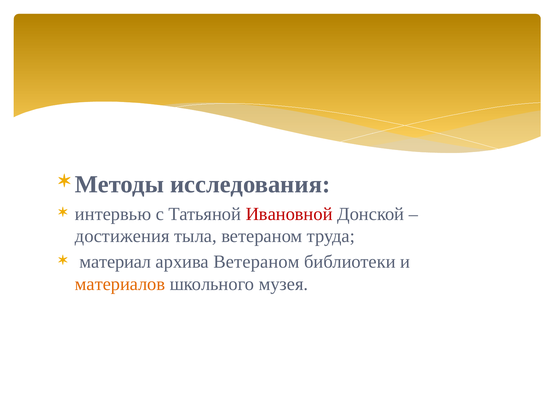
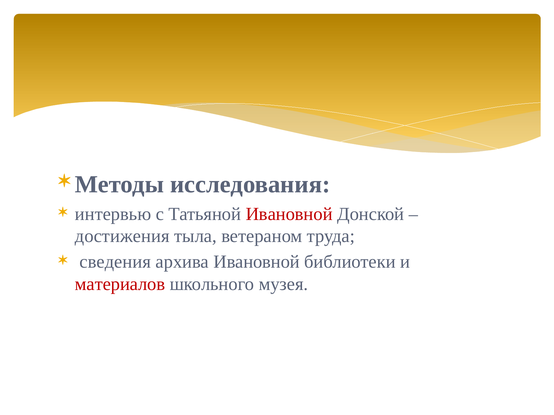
материал: материал -> сведения
архива Ветераном: Ветераном -> Ивановной
материалов colour: orange -> red
